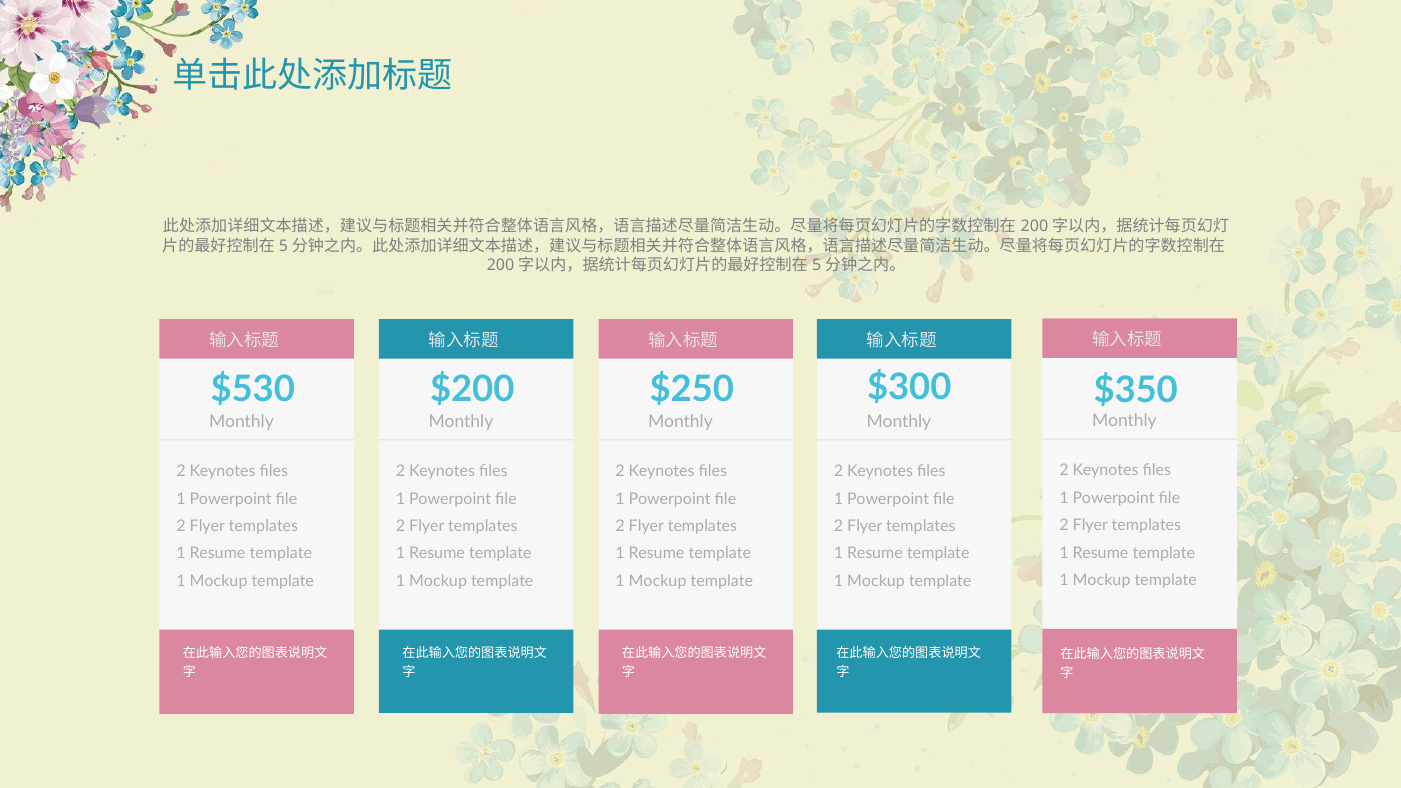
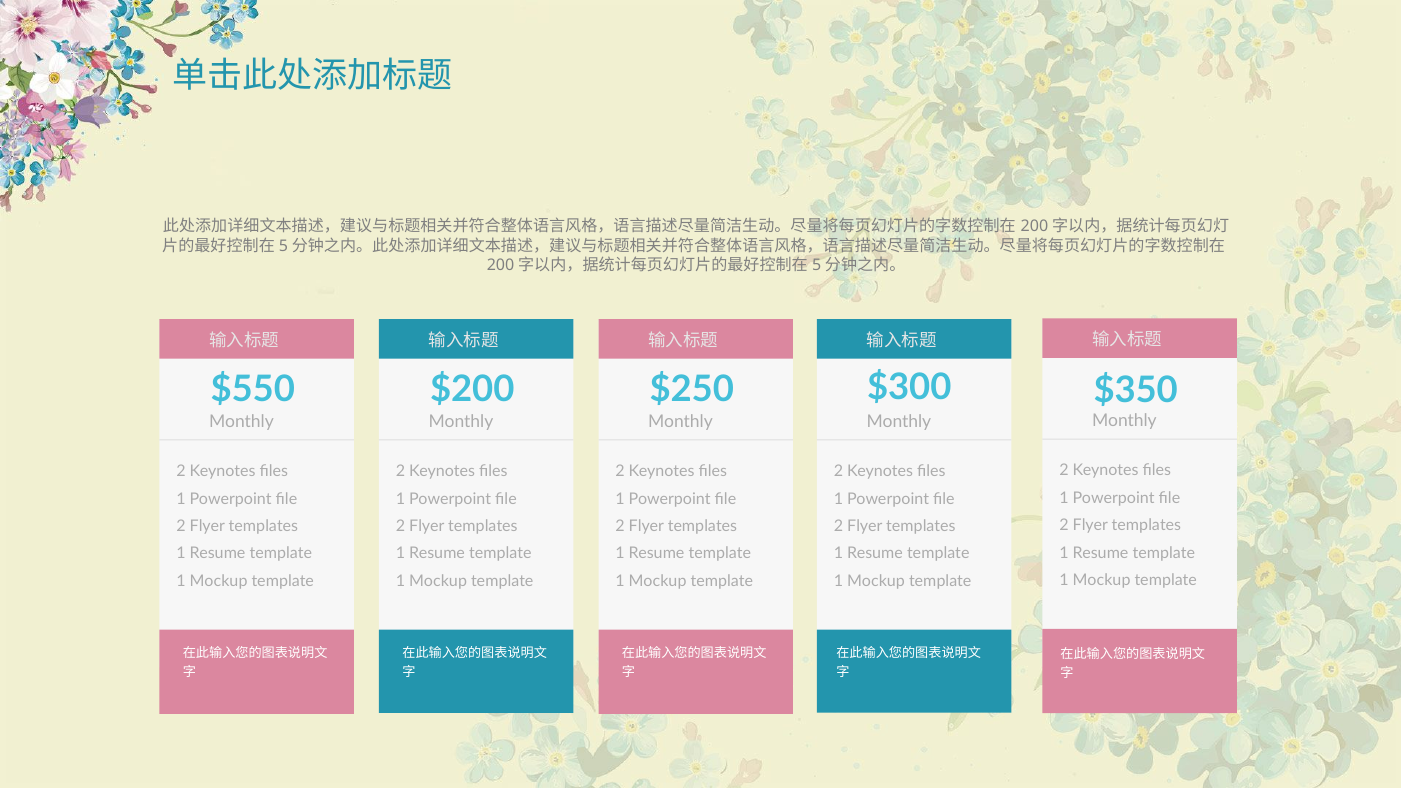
$530: $530 -> $550
